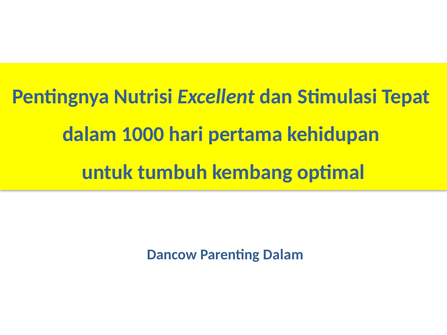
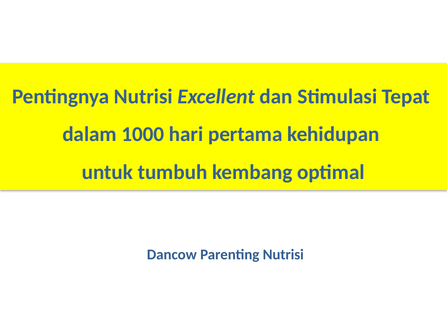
Parenting Dalam: Dalam -> Nutrisi
